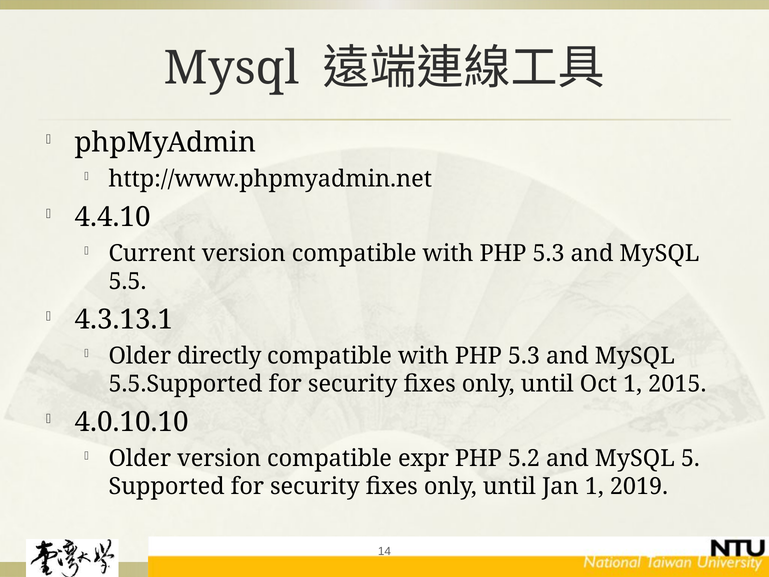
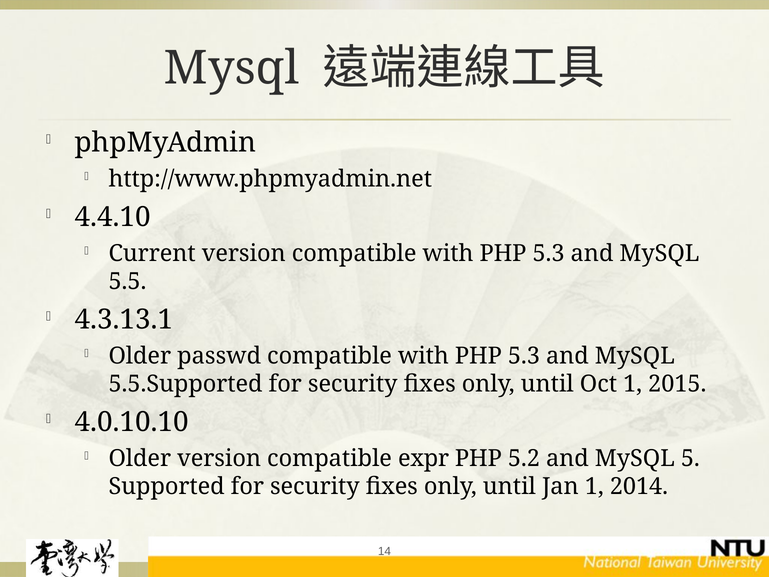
directly: directly -> passwd
2019: 2019 -> 2014
